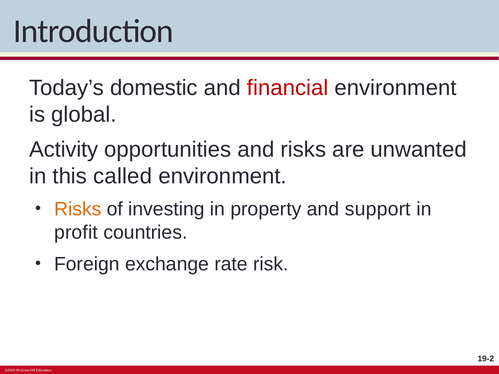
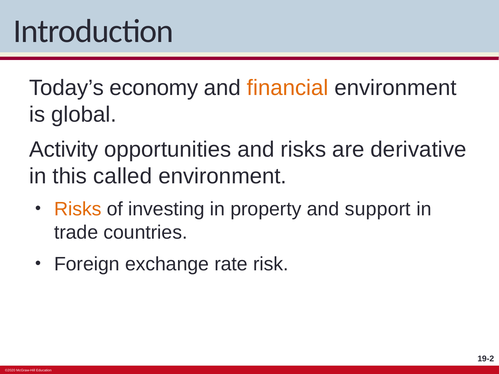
domestic: domestic -> economy
financial colour: red -> orange
unwanted: unwanted -> derivative
profit: profit -> trade
